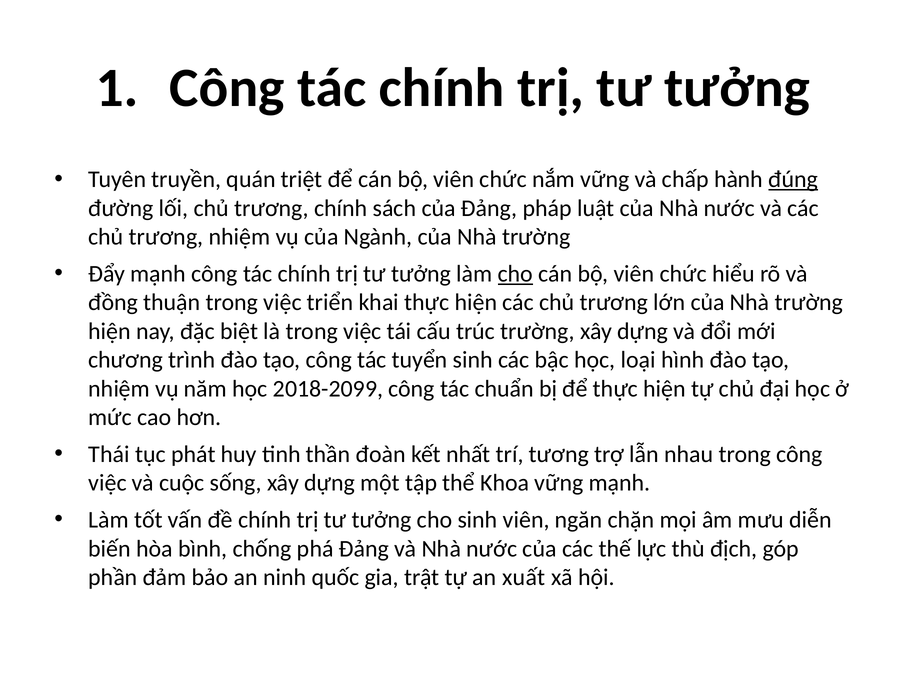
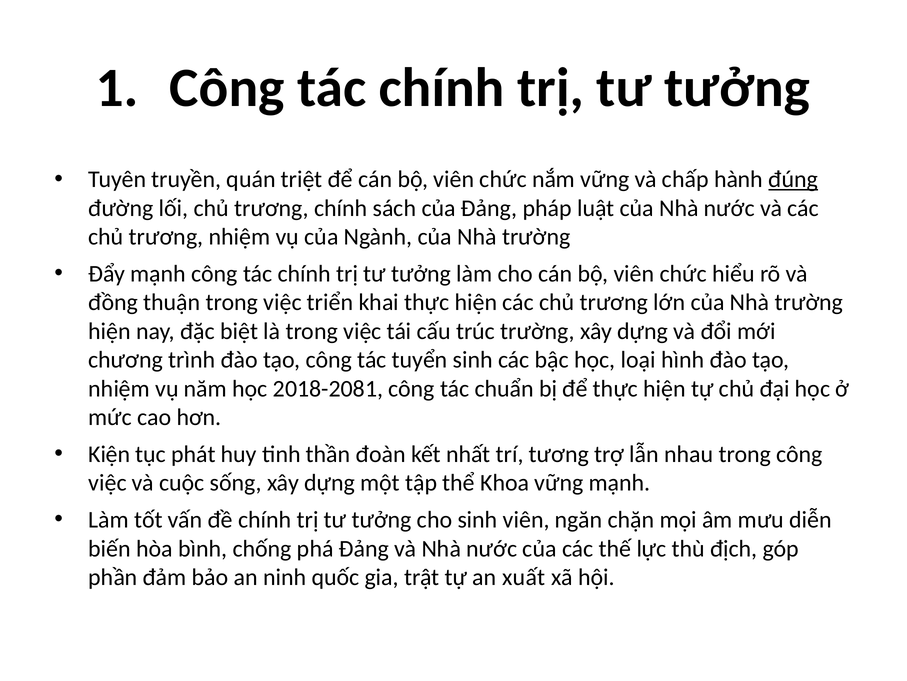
cho at (515, 273) underline: present -> none
2018-2099: 2018-2099 -> 2018-2081
Thái: Thái -> Kiện
